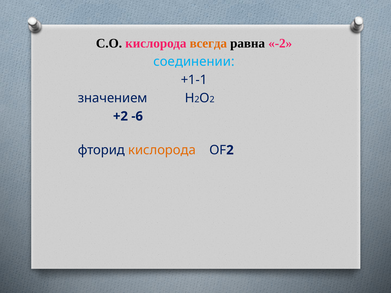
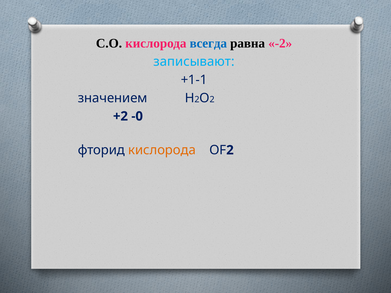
всегда colour: orange -> blue
соединении: соединении -> записывают
-6: -6 -> -0
